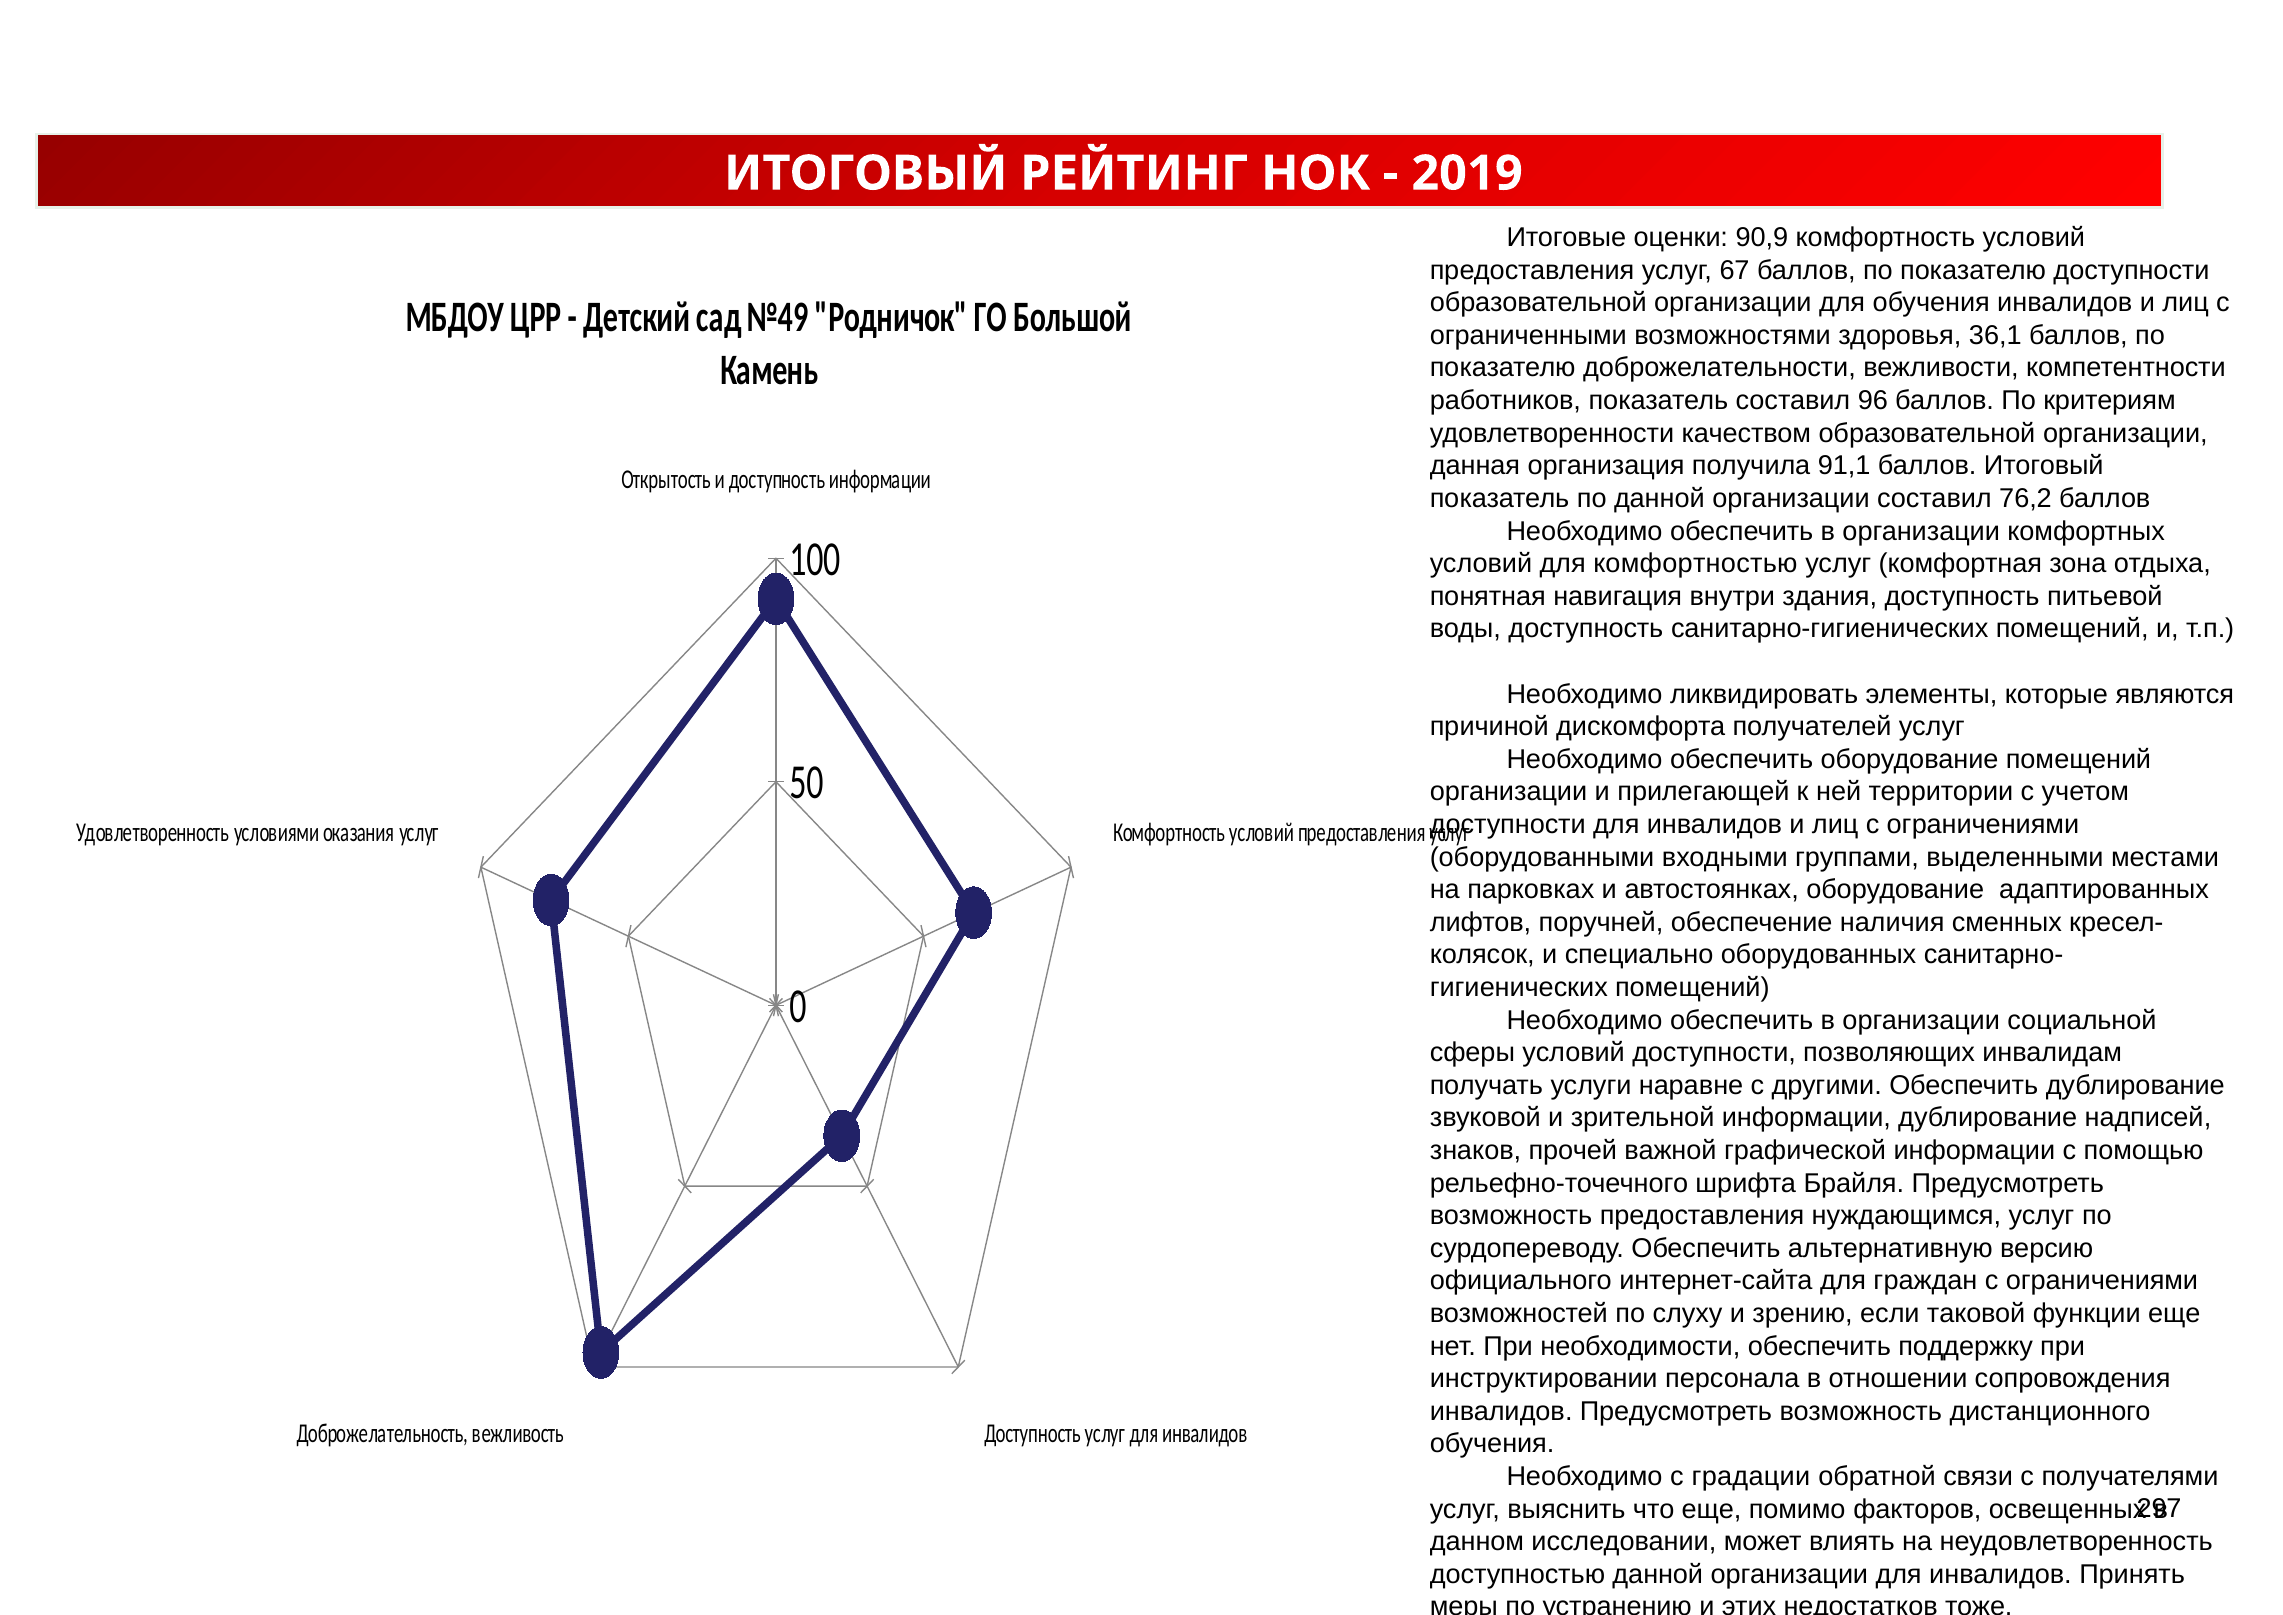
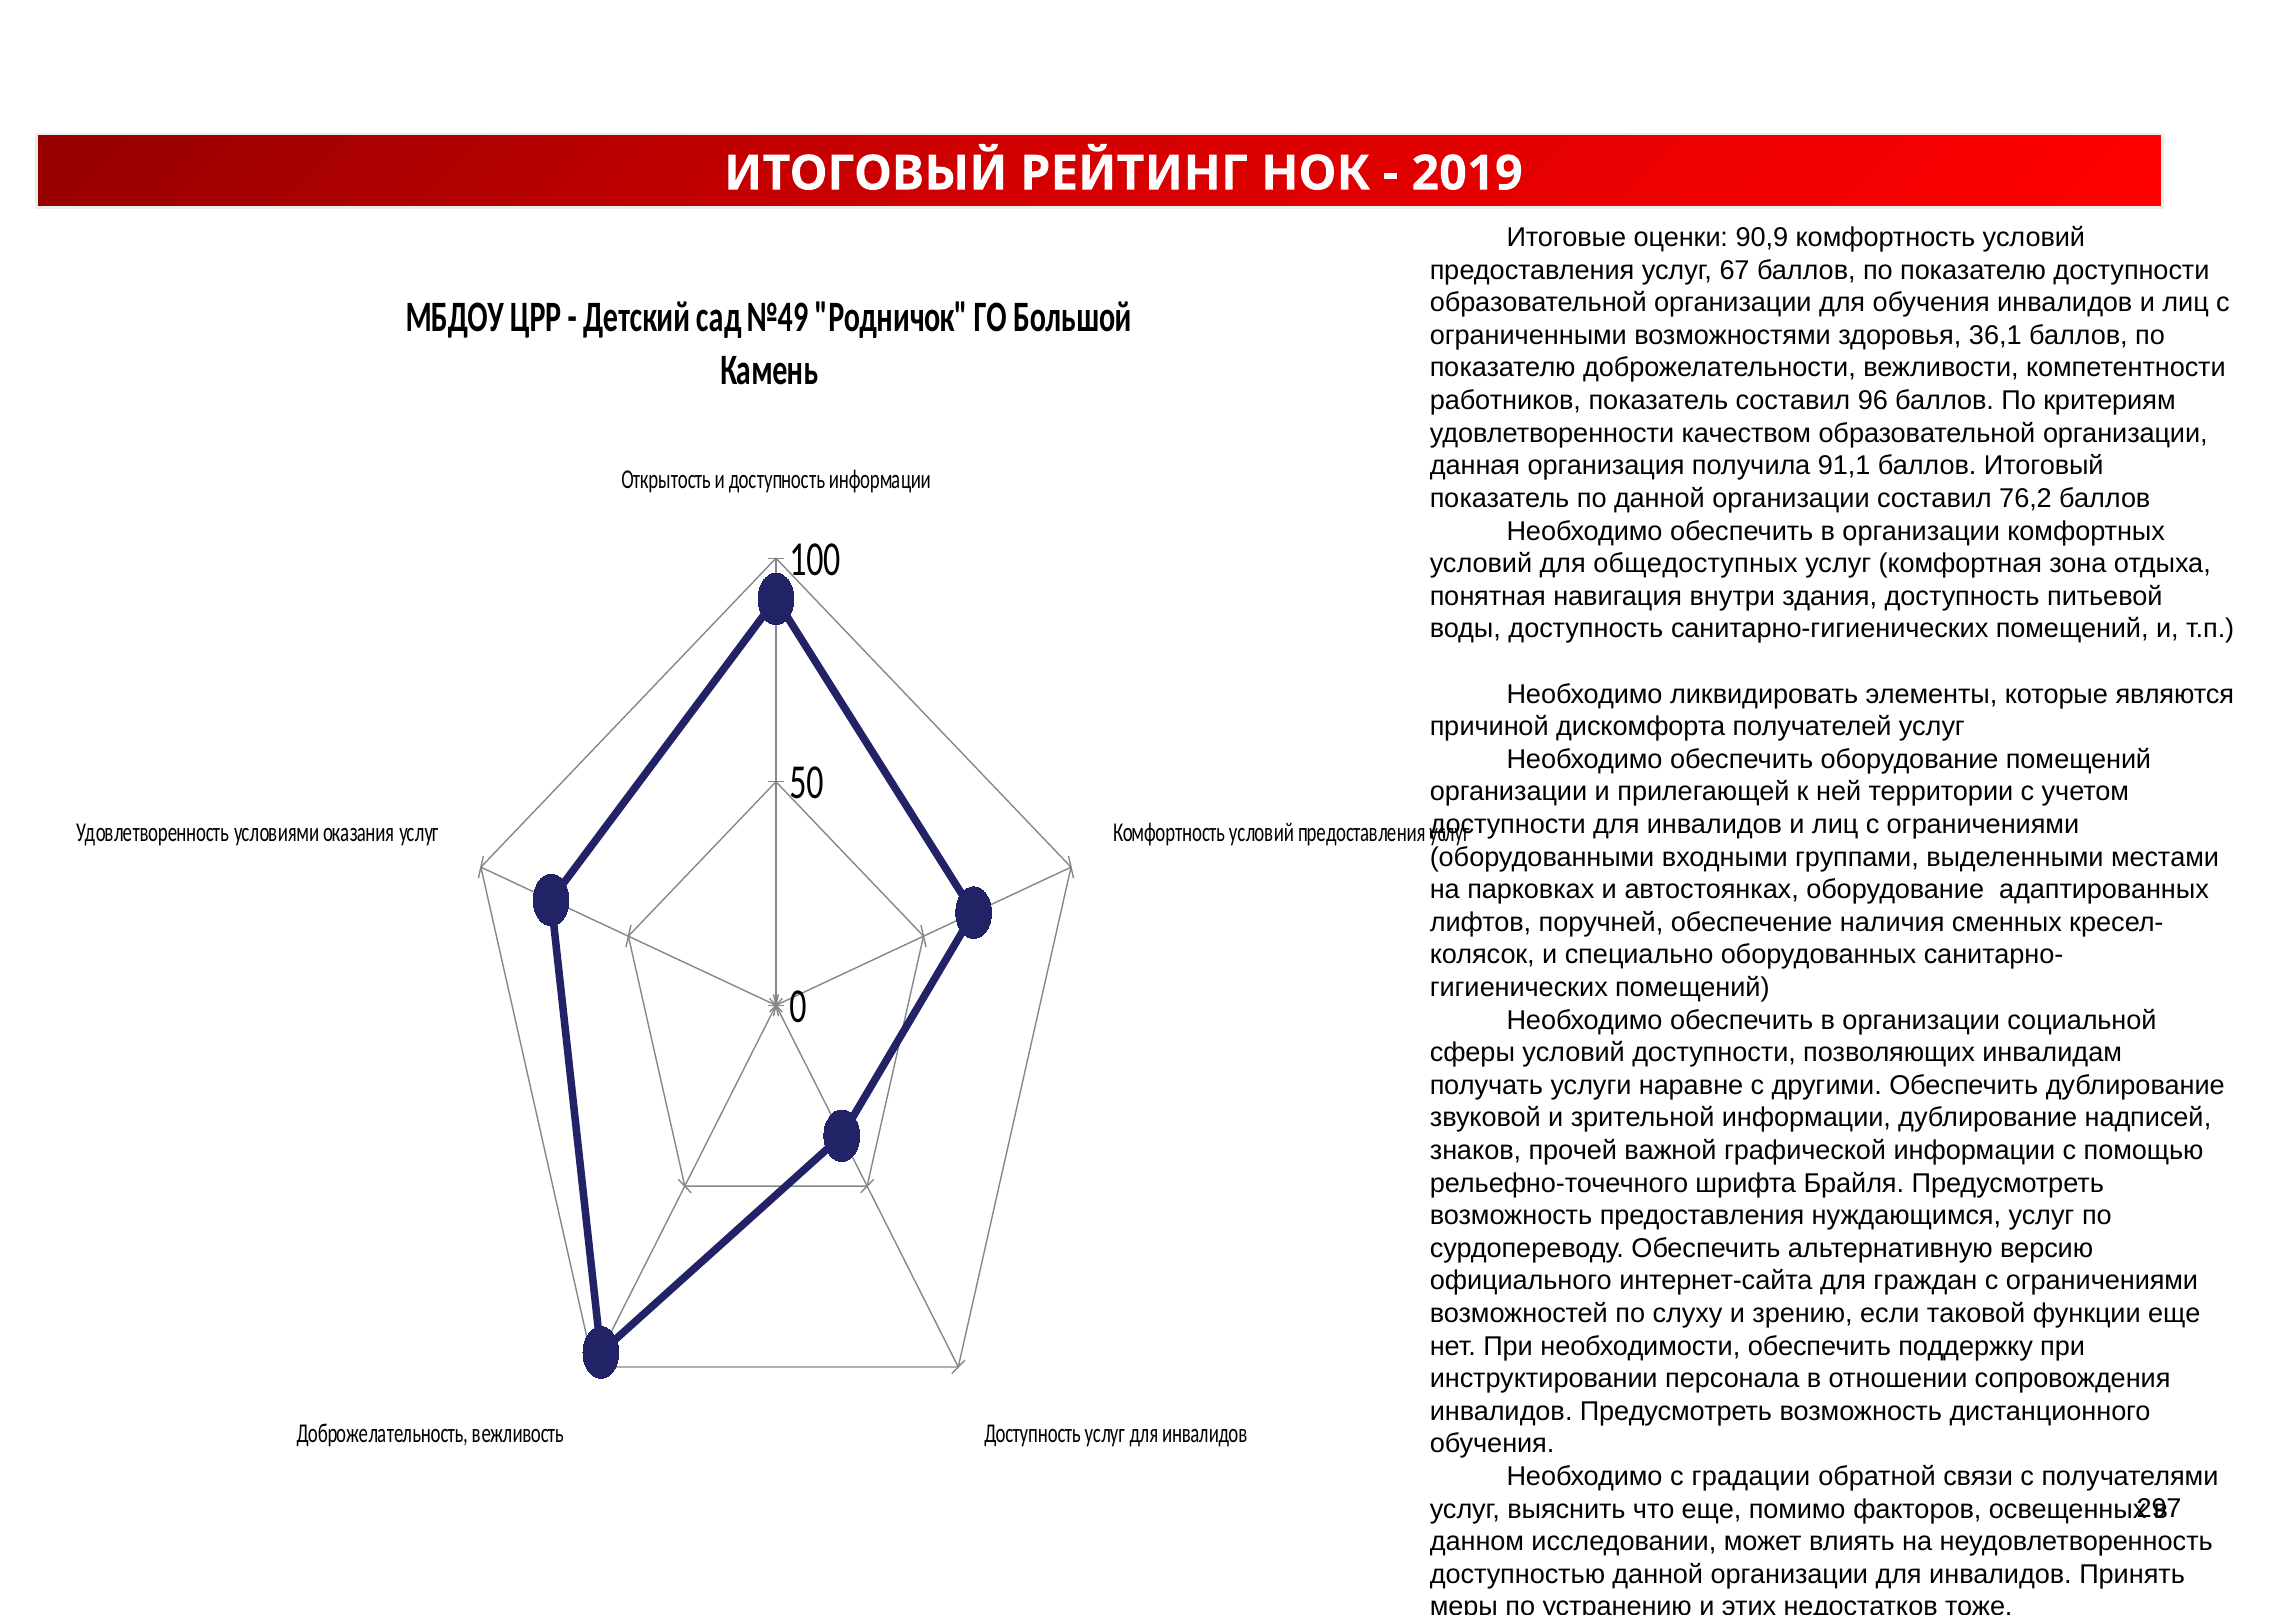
комфортностью: комфортностью -> общедоступных
